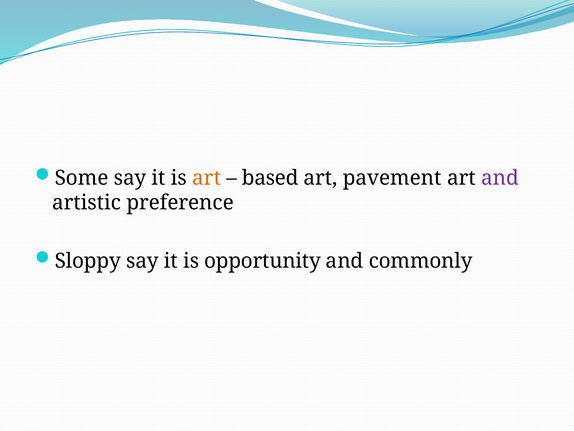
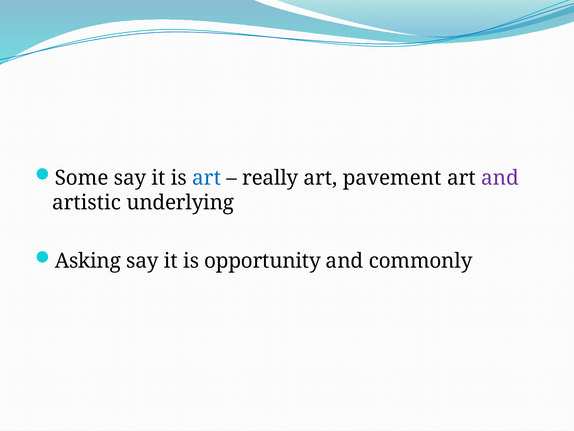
art at (207, 178) colour: orange -> blue
based: based -> really
preference: preference -> underlying
Sloppy: Sloppy -> Asking
